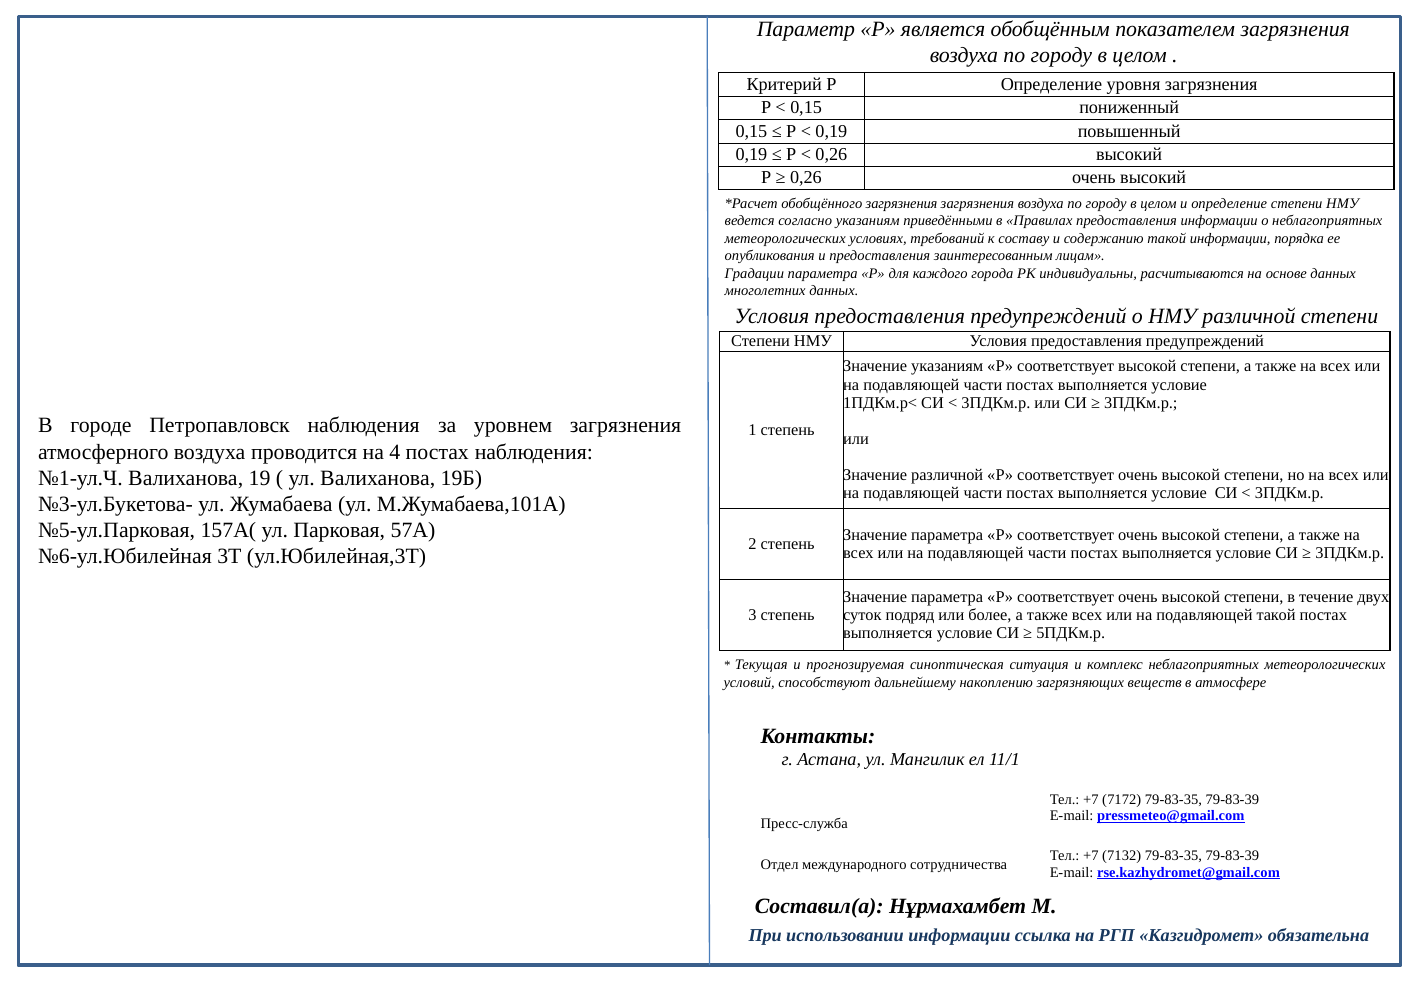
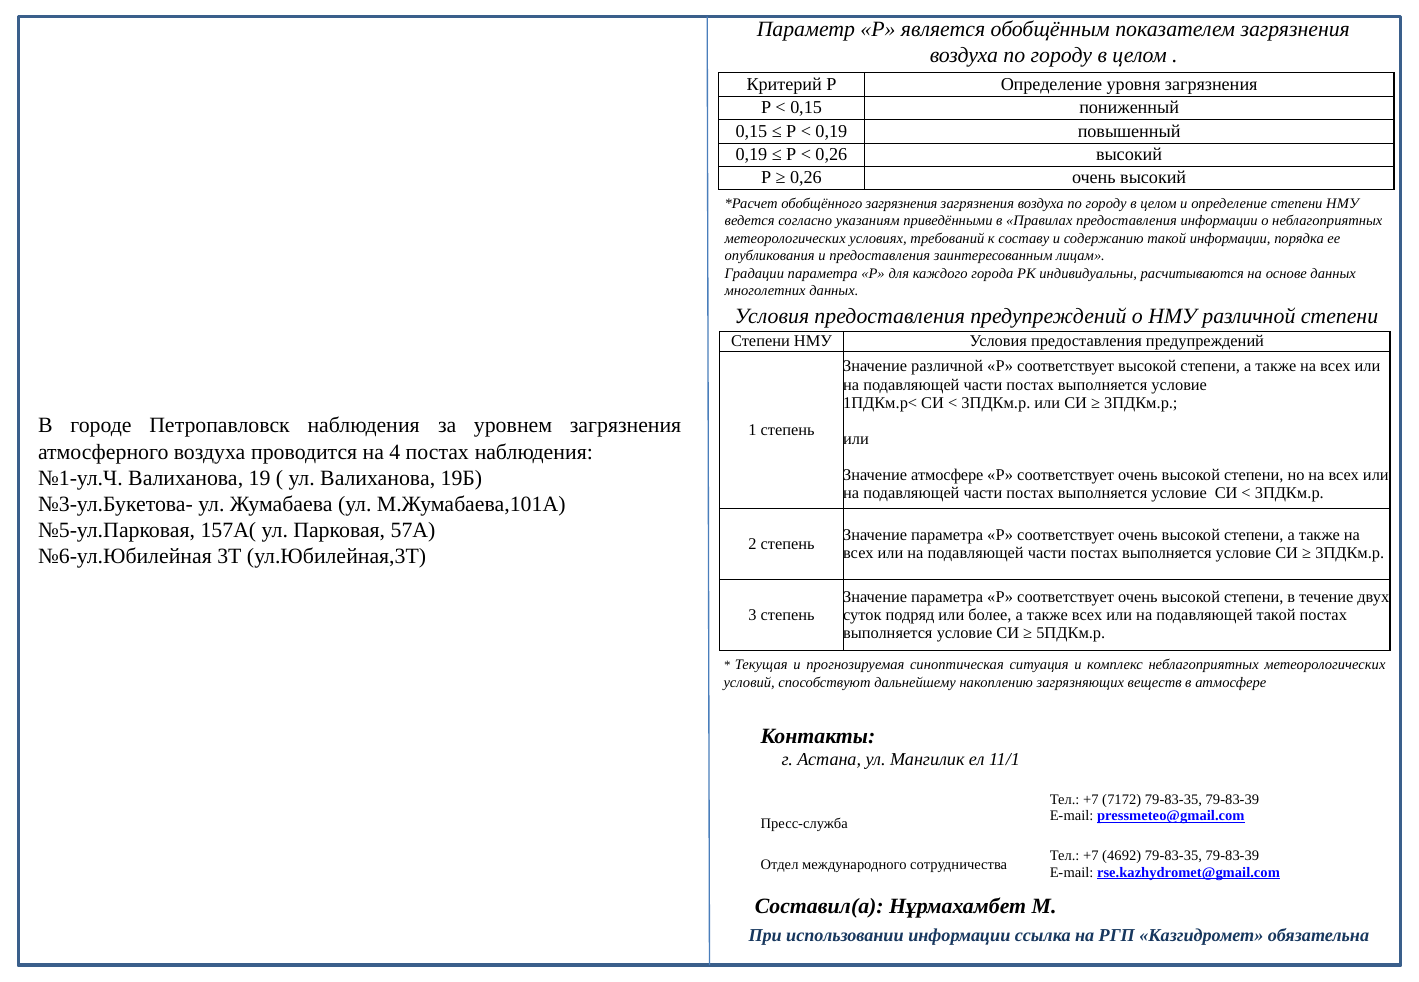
Значение указаниям: указаниям -> различной
Значение различной: различной -> атмосфере
7132: 7132 -> 4692
